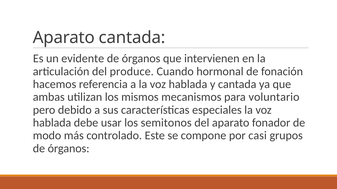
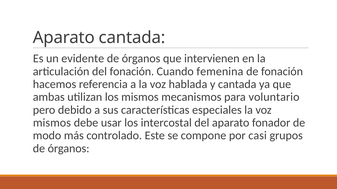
del produce: produce -> fonación
hormonal: hormonal -> femenina
hablada at (52, 123): hablada -> mismos
semitonos: semitonos -> intercostal
